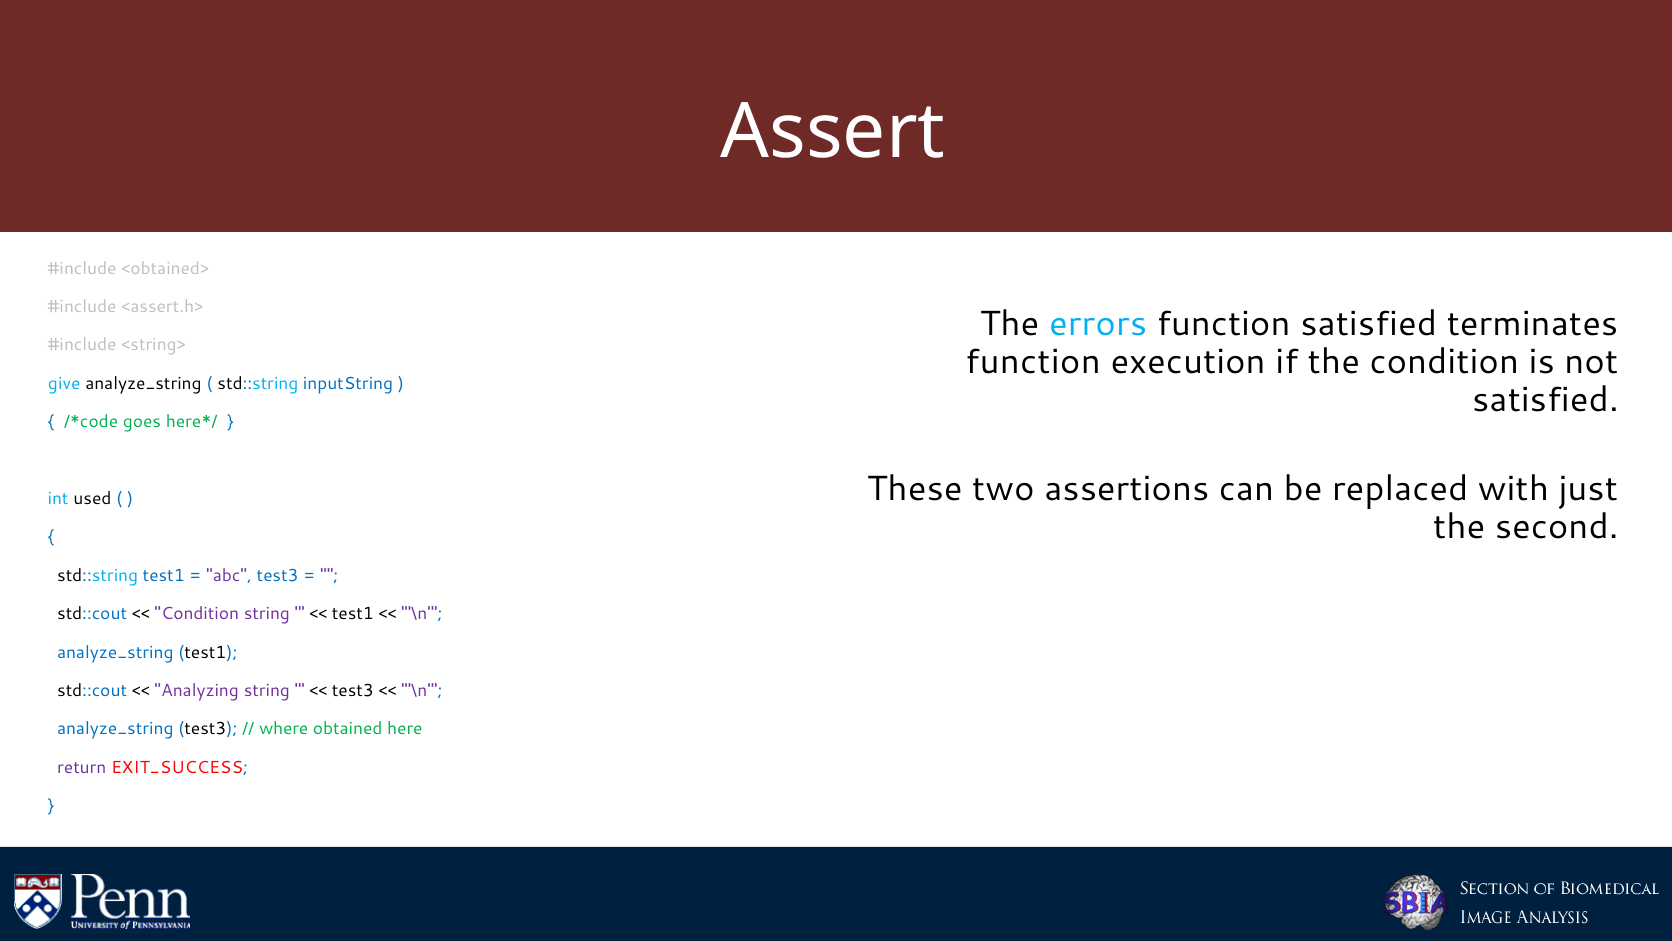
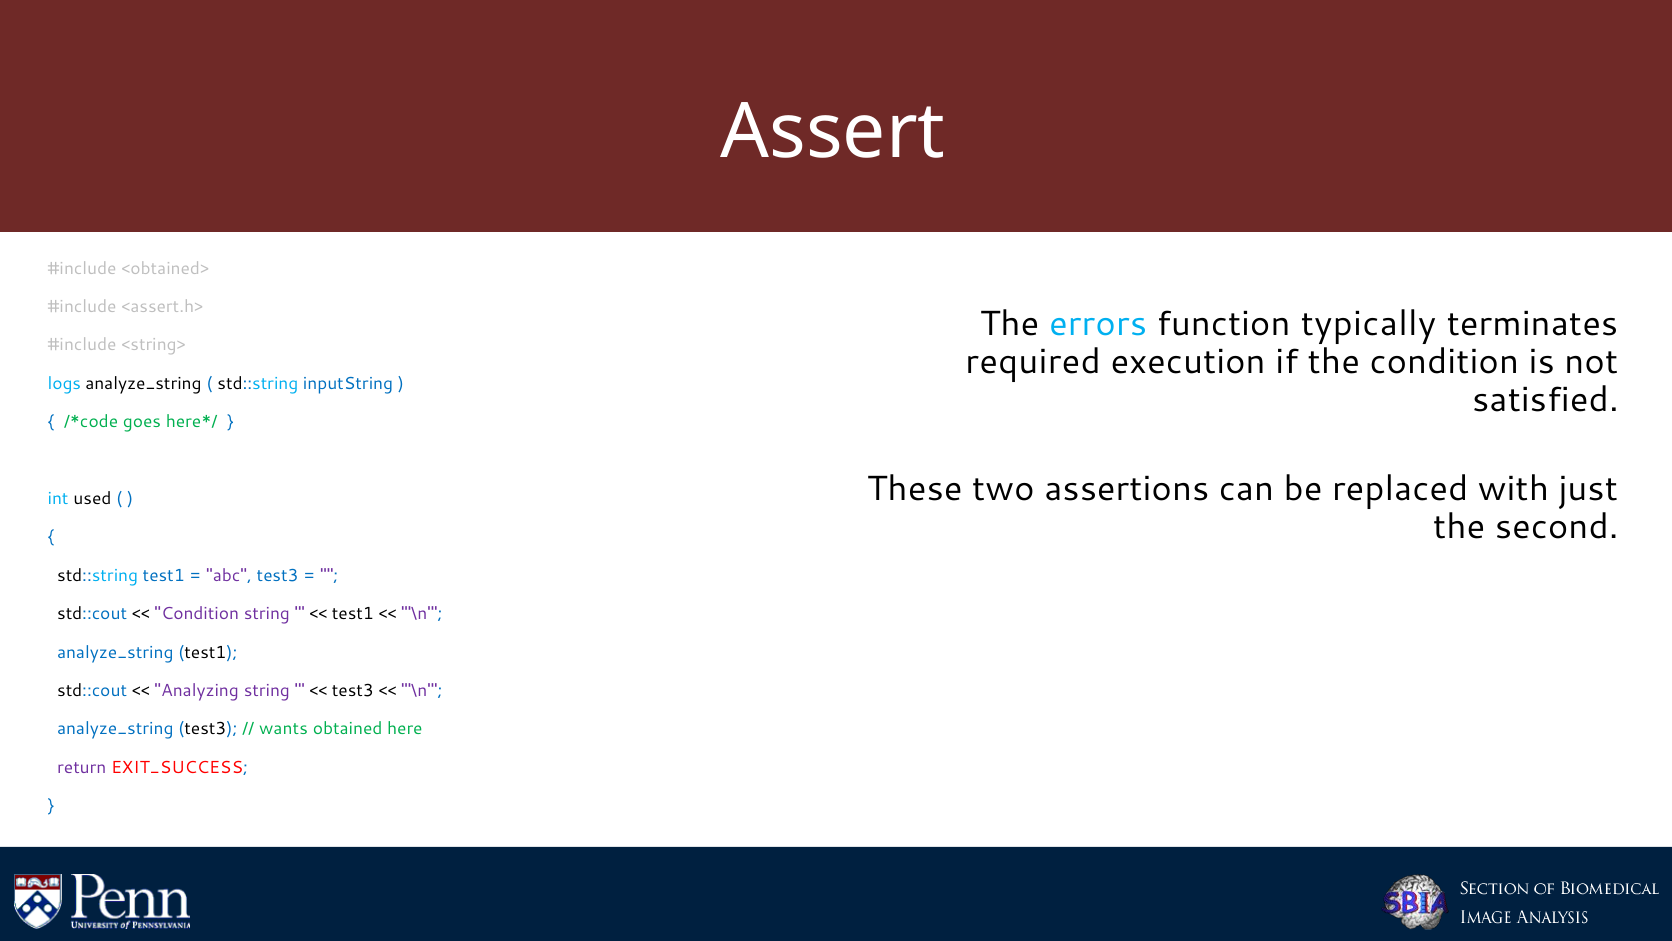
function satisfied: satisfied -> typically
function at (1033, 362): function -> required
give: give -> logs
where: where -> wants
